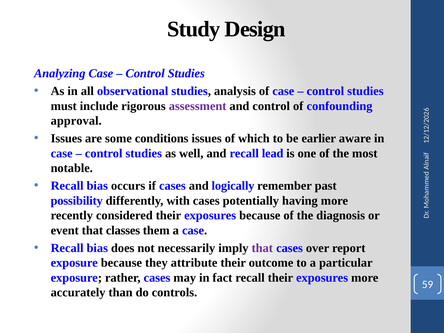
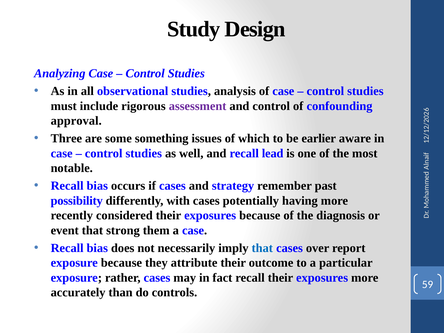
Issues at (66, 139): Issues -> Three
conditions: conditions -> something
logically: logically -> strategy
classes: classes -> strong
that at (262, 248) colour: purple -> blue
